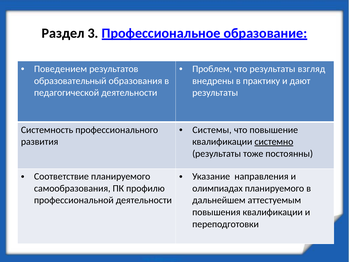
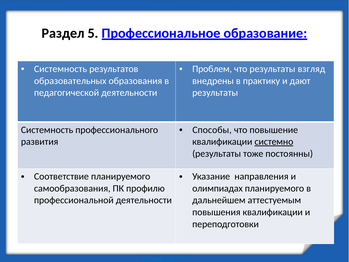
3: 3 -> 5
Поведением at (61, 69): Поведением -> Системность
образовательный: образовательный -> образовательных
Системы: Системы -> Способы
